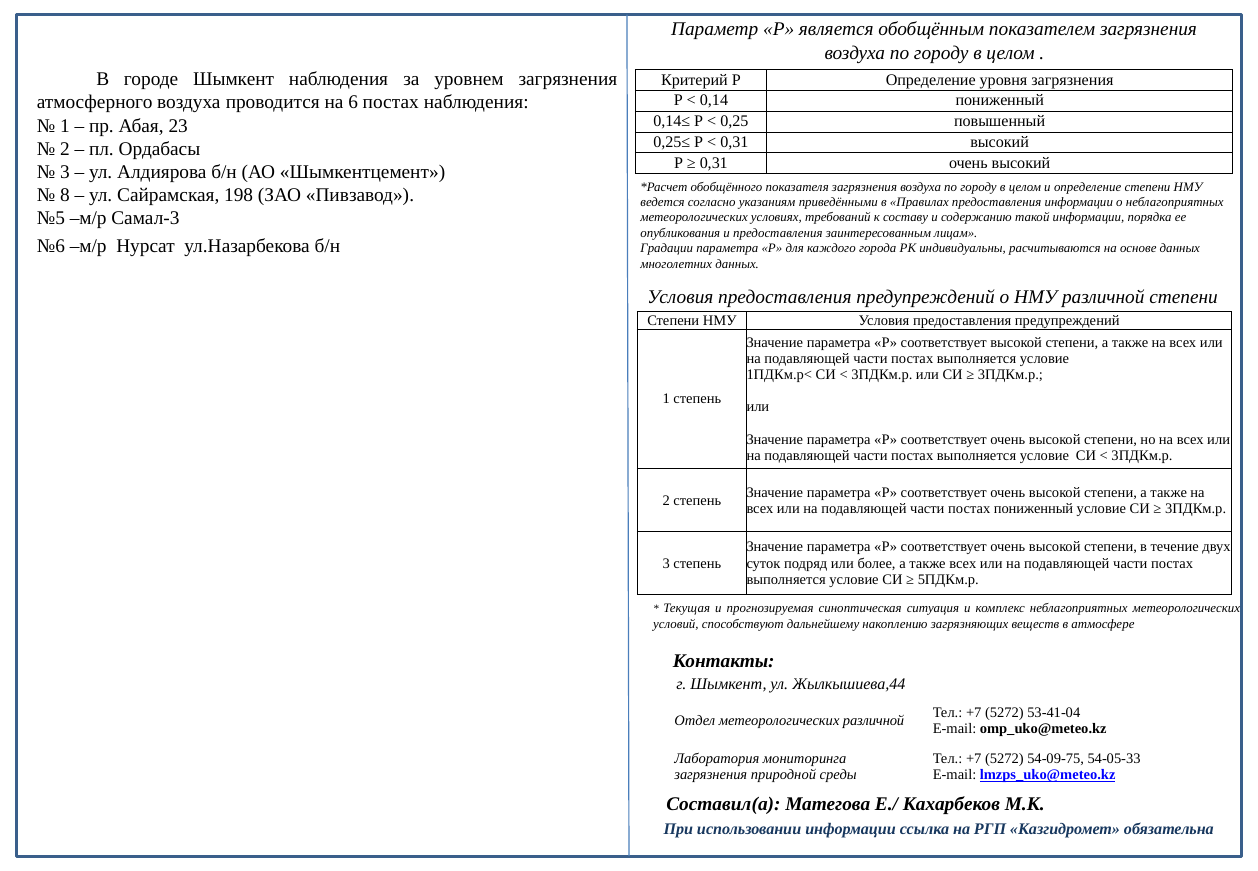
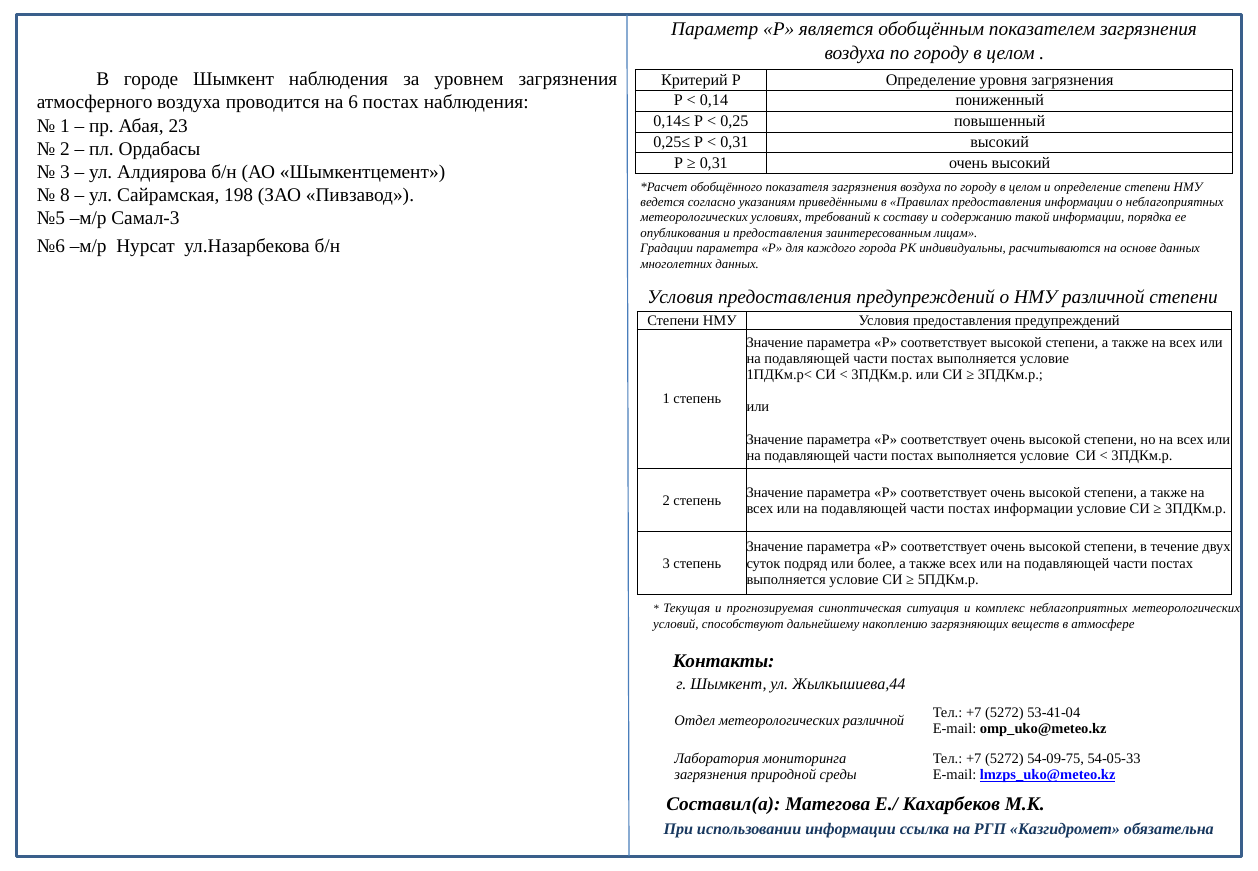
постах пониженный: пониженный -> информации
